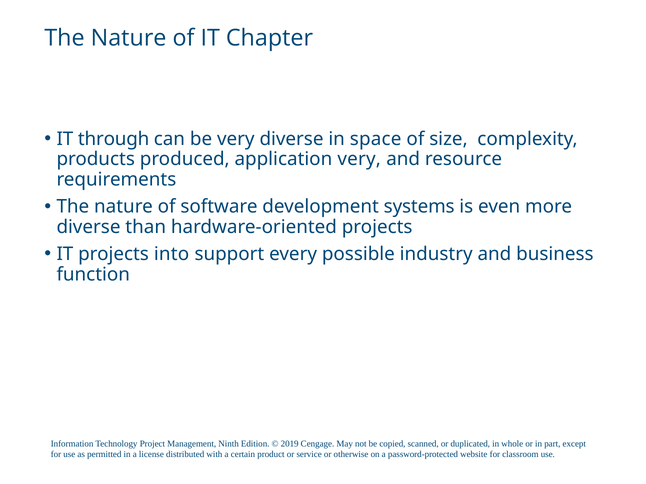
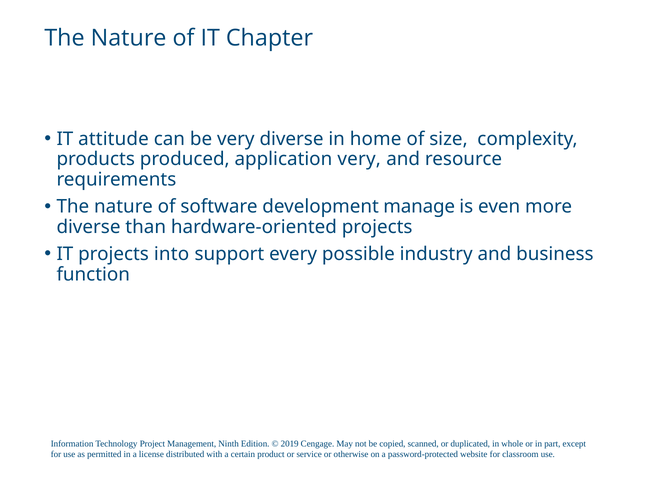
through: through -> attitude
space: space -> home
systems: systems -> manage
